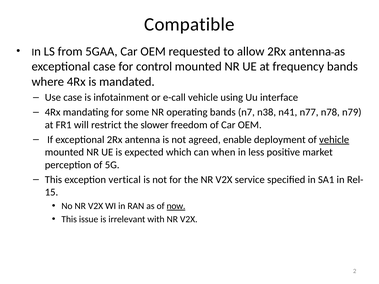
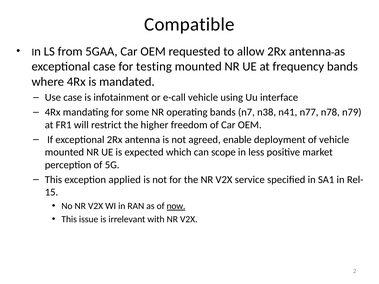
control: control -> testing
slower: slower -> higher
vehicle at (334, 140) underline: present -> none
when: when -> scope
vertical: vertical -> applied
